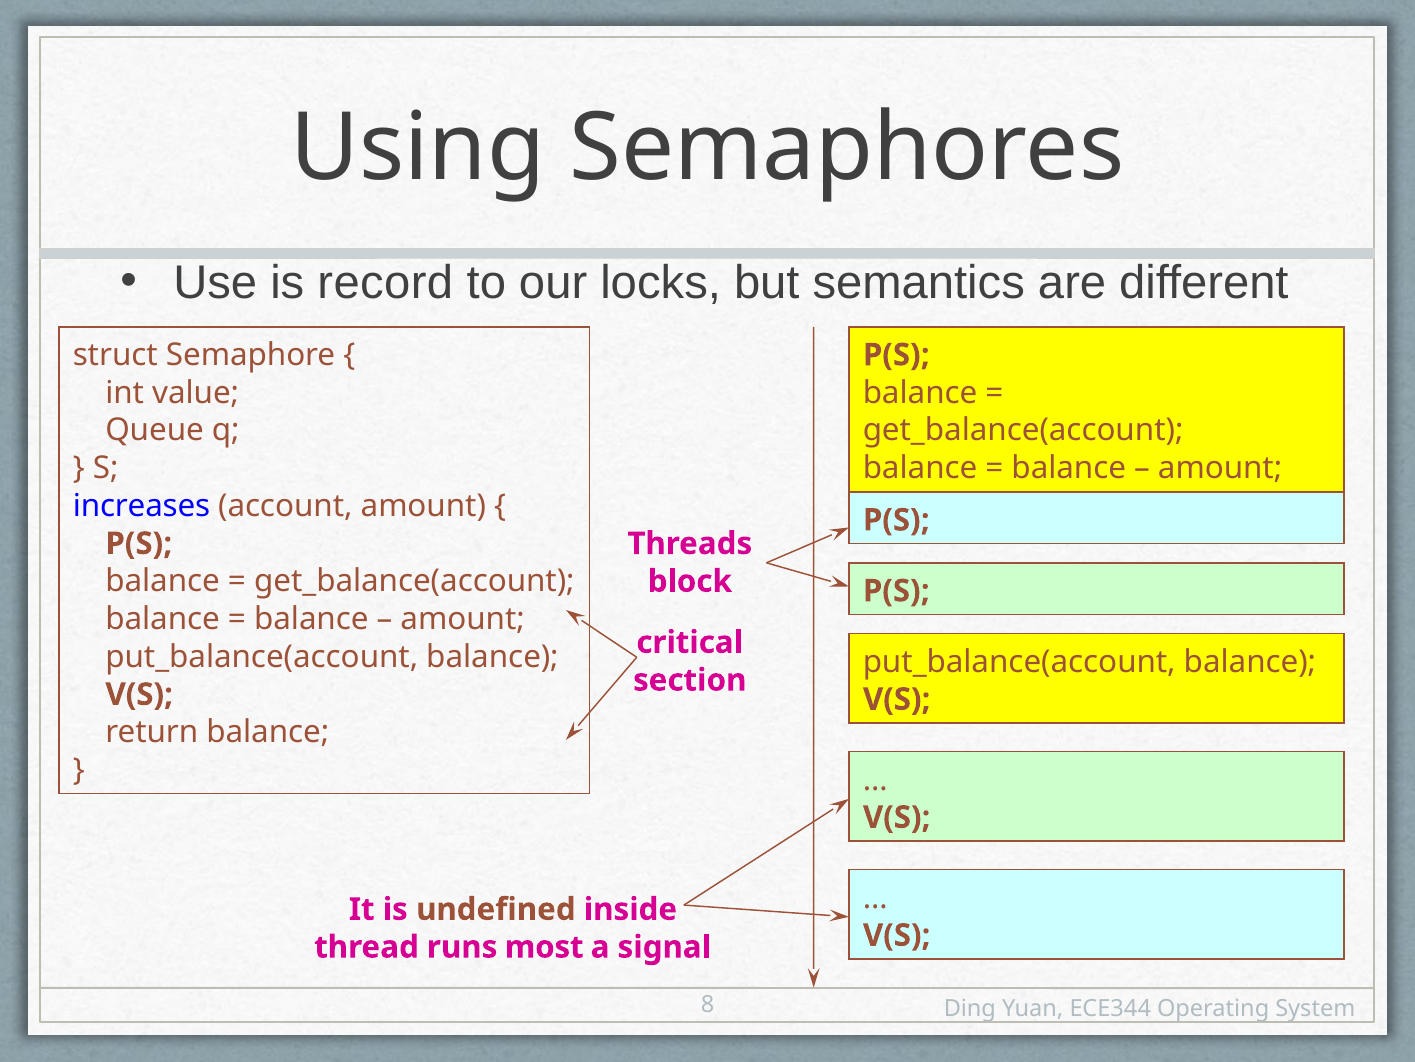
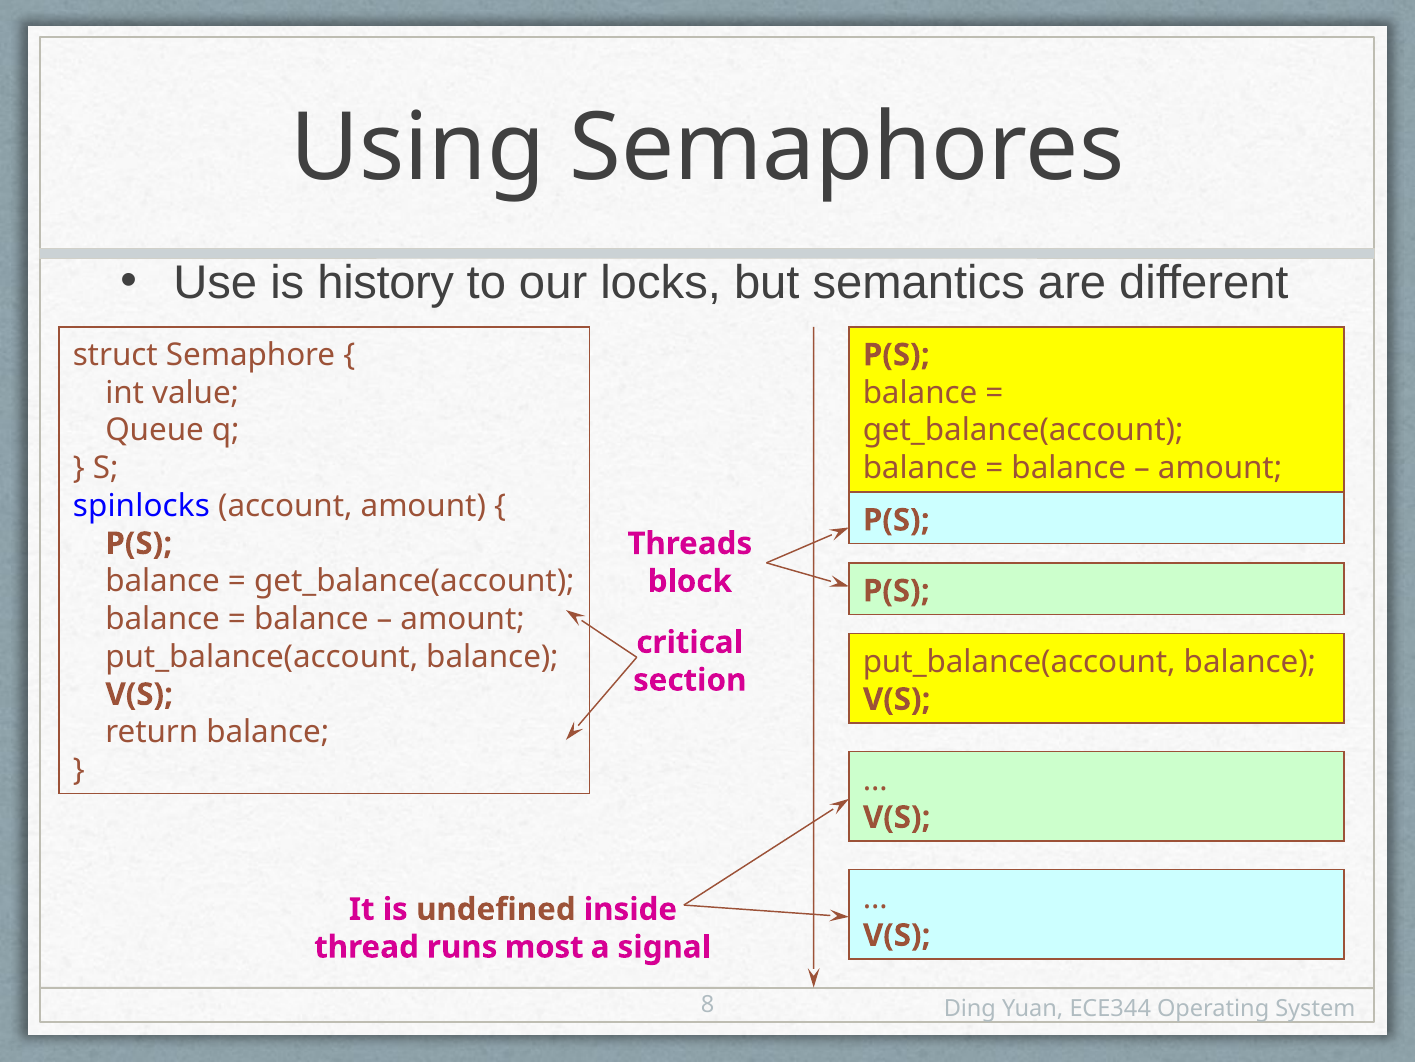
record: record -> history
increases: increases -> spinlocks
